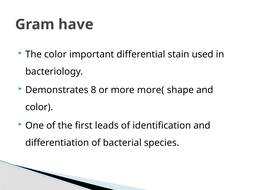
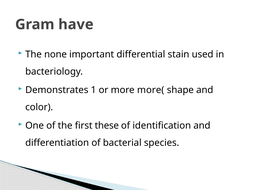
The color: color -> none
8: 8 -> 1
leads: leads -> these
